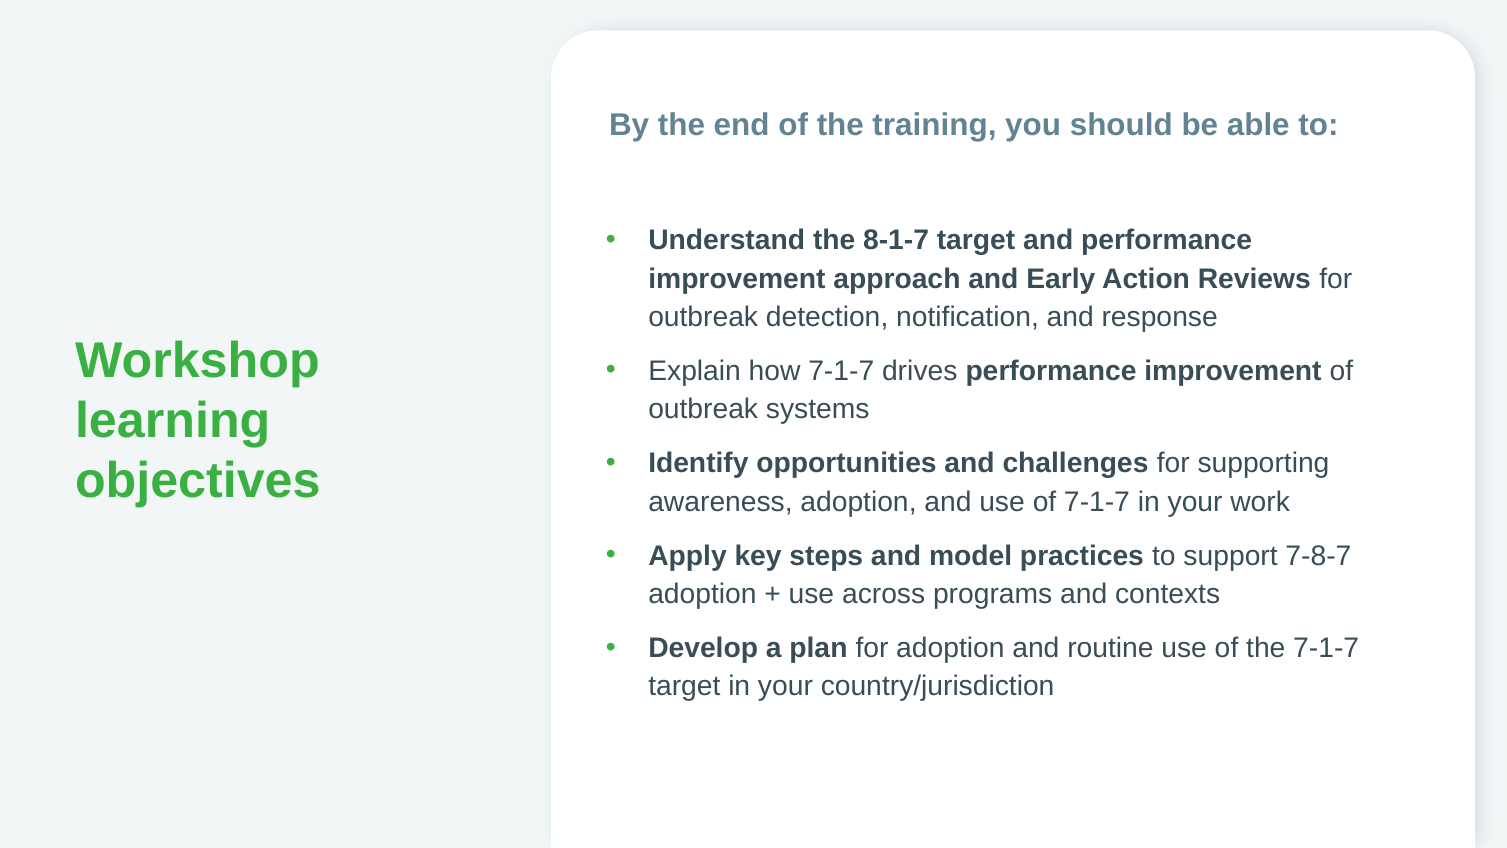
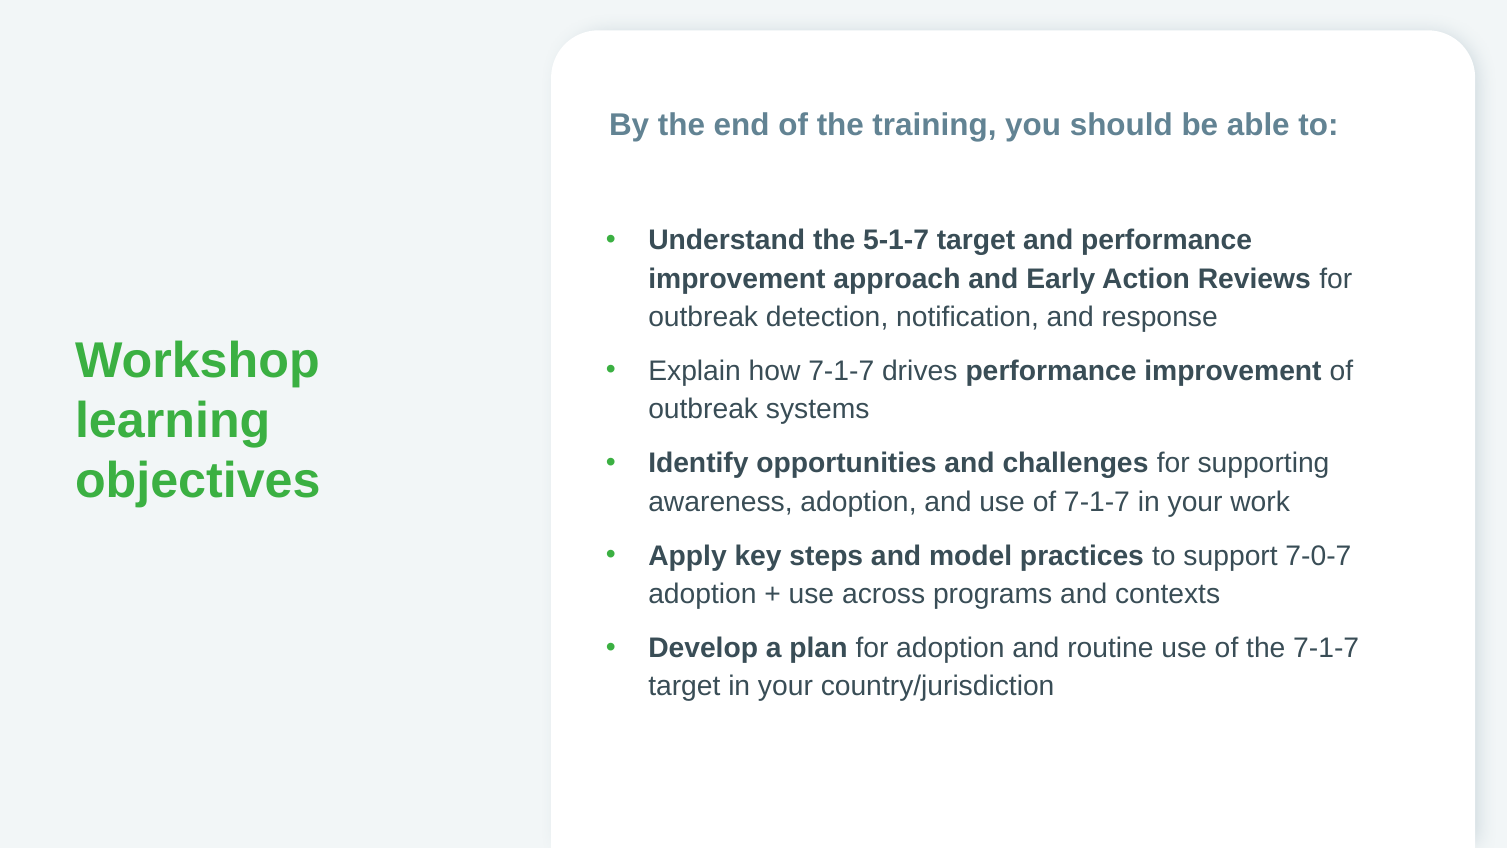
8-1-7: 8-1-7 -> 5-1-7
7-8-7: 7-8-7 -> 7-0-7
